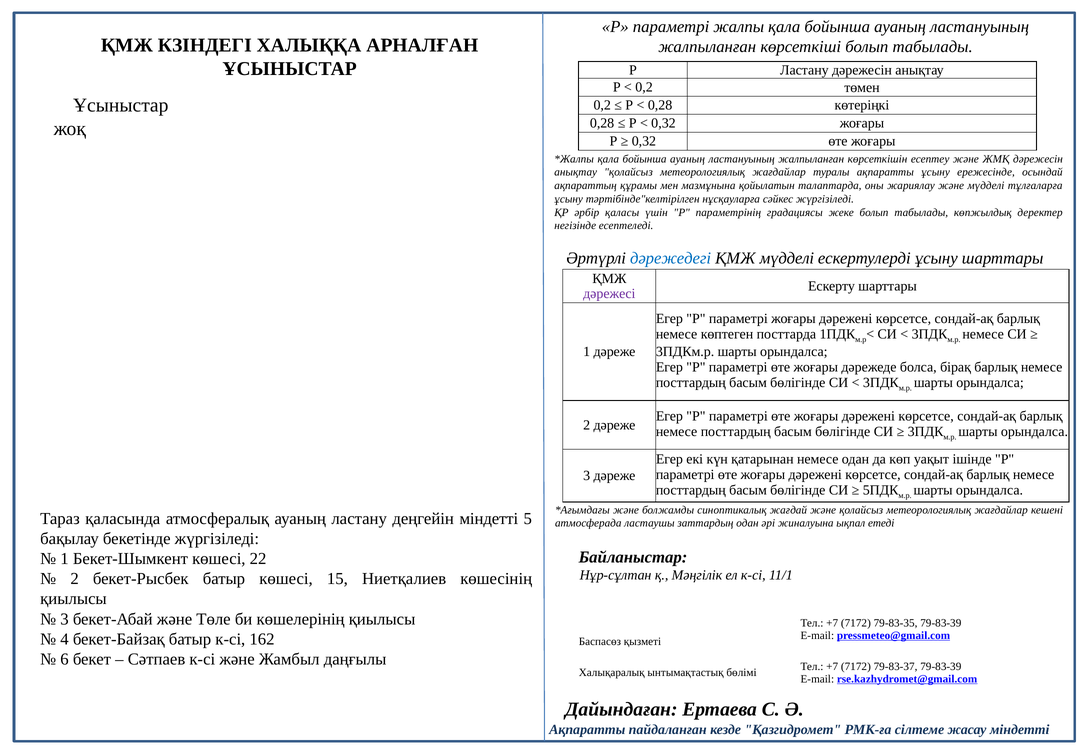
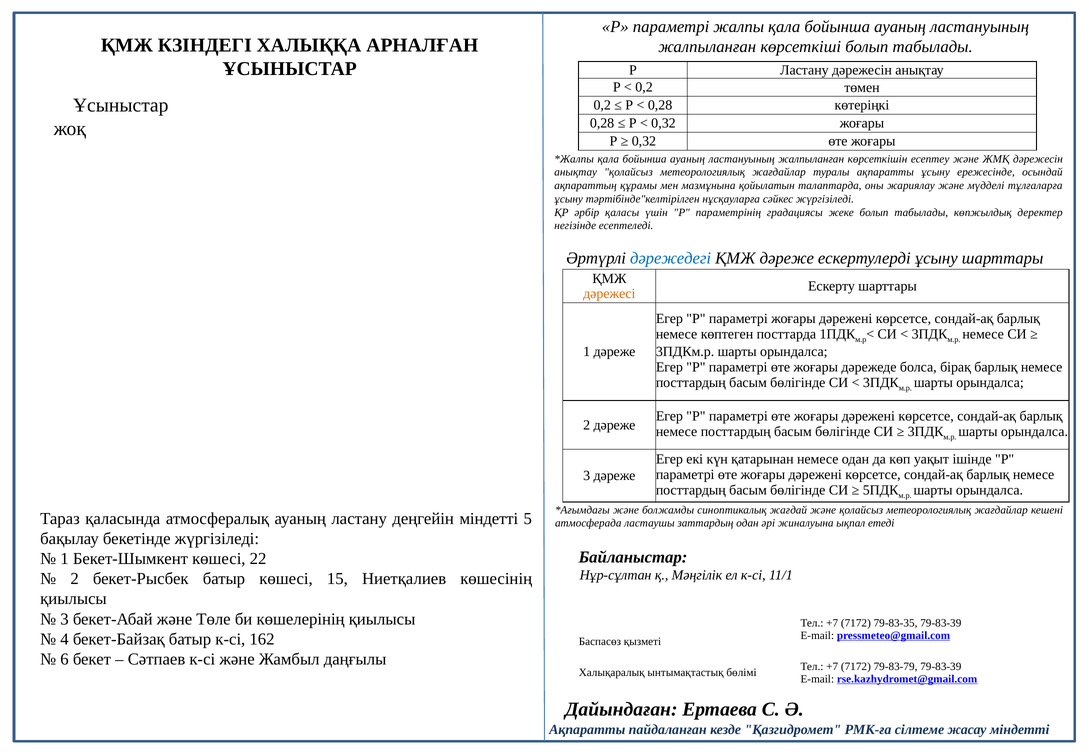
ҚМЖ мүдделі: мүдделі -> дәреже
дәрежесі colour: purple -> orange
79-83-37: 79-83-37 -> 79-83-79
